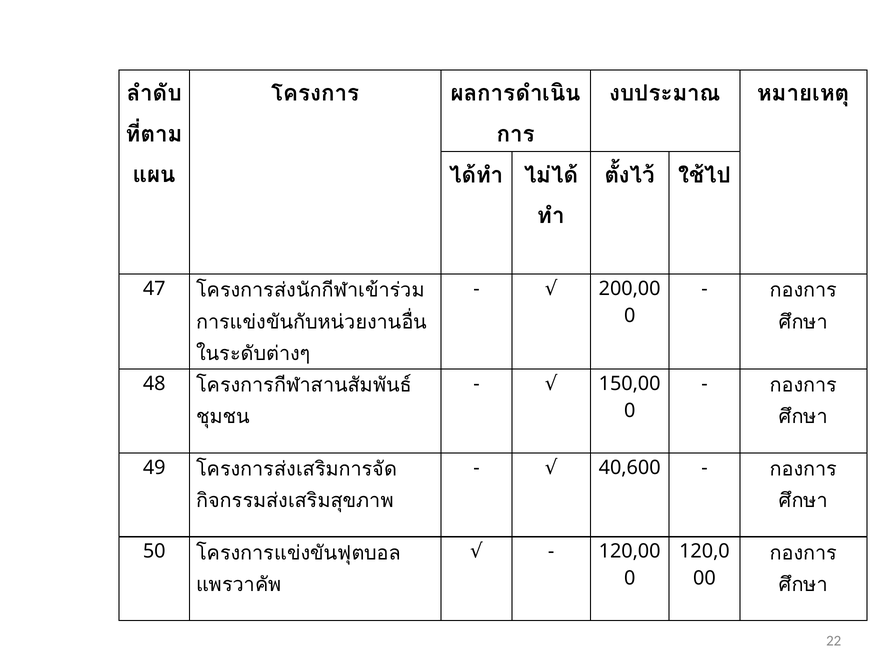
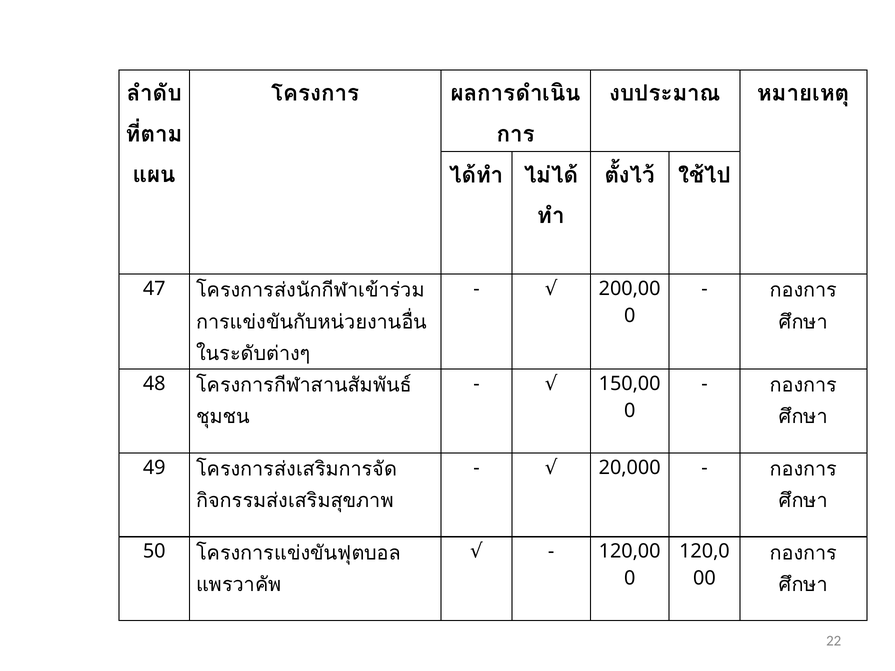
40,600: 40,600 -> 20,000
